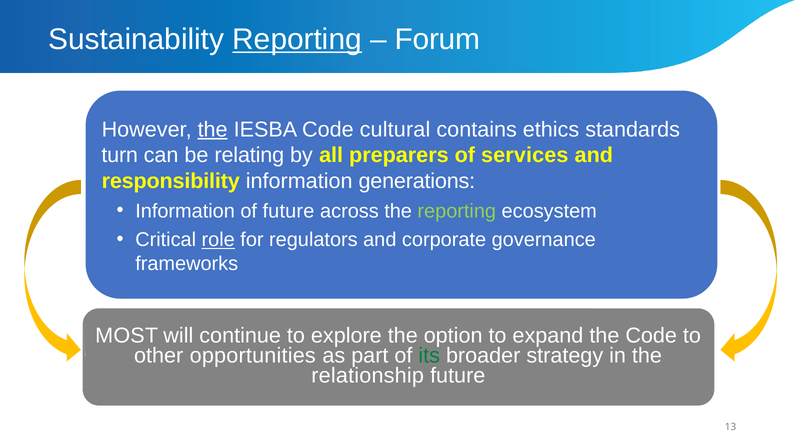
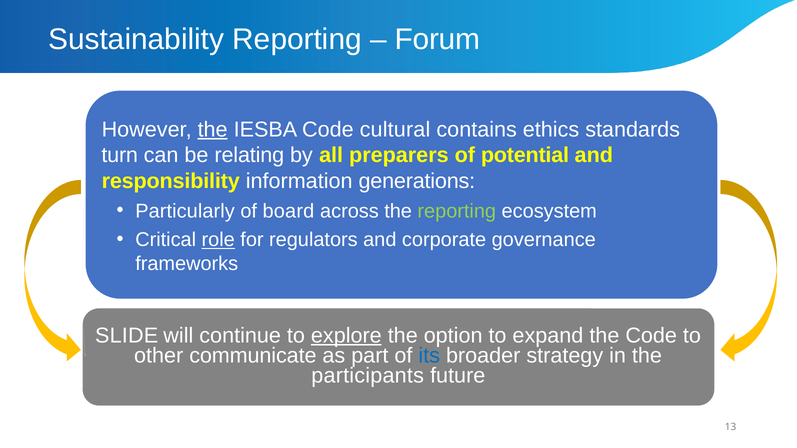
Reporting at (297, 39) underline: present -> none
services: services -> potential
Information at (185, 211): Information -> Particularly
of future: future -> board
MOST: MOST -> SLIDE
explore underline: none -> present
opportunities: opportunities -> communicate
its colour: green -> blue
relationship: relationship -> participants
